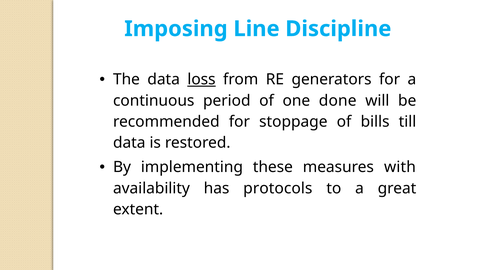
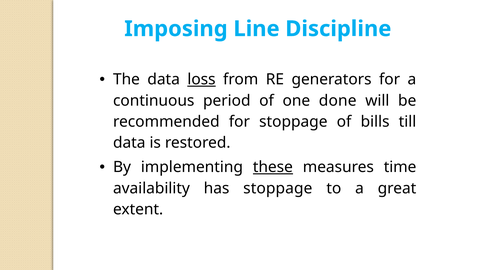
these underline: none -> present
with: with -> time
has protocols: protocols -> stoppage
